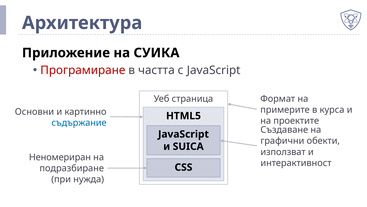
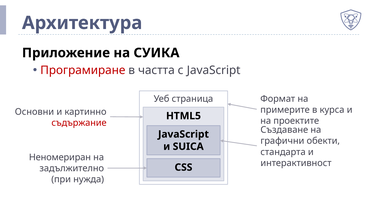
съдържание colour: blue -> red
използват: използват -> стандарта
подразбиране: подразбиране -> задължително
